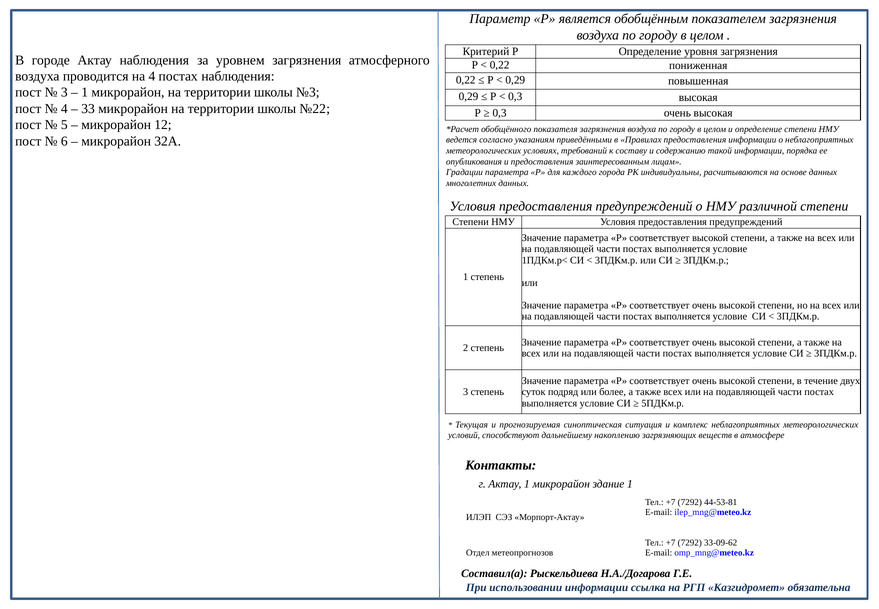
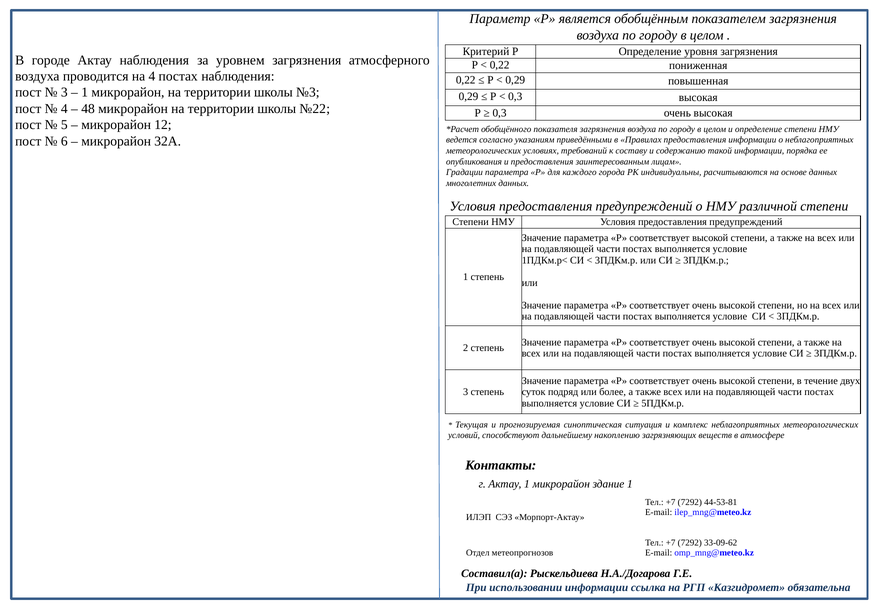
33: 33 -> 48
